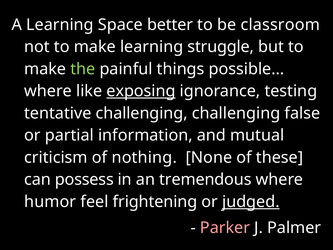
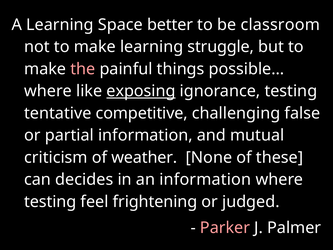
the colour: light green -> pink
tentative challenging: challenging -> competitive
nothing: nothing -> weather
possess: possess -> decides
an tremendous: tremendous -> information
humor at (50, 201): humor -> testing
judged underline: present -> none
